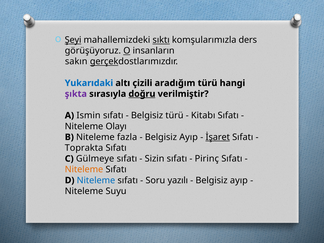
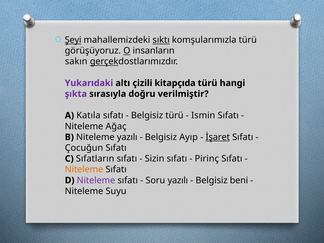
komşularımızla ders: ders -> türü
Yukarıdaki colour: blue -> purple
aradığım: aradığım -> kitapçıda
doğru underline: present -> none
Ismin: Ismin -> Katıla
Kitabı: Kitabı -> Ismin
Olayı: Olayı -> Ağaç
Niteleme fazla: fazla -> yazılı
Toprakta: Toprakta -> Çocuğun
Gülmeye: Gülmeye -> Sıfatların
Niteleme at (96, 180) colour: blue -> purple
ayıp at (239, 180): ayıp -> beni
